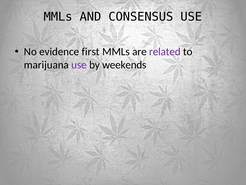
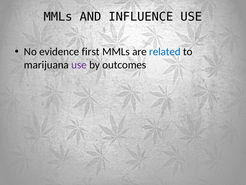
CONSENSUS: CONSENSUS -> INFLUENCE
related colour: purple -> blue
weekends: weekends -> outcomes
